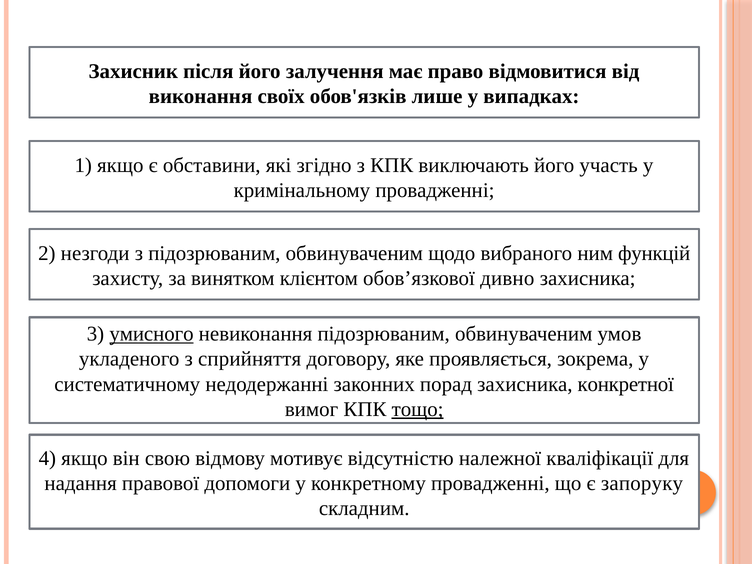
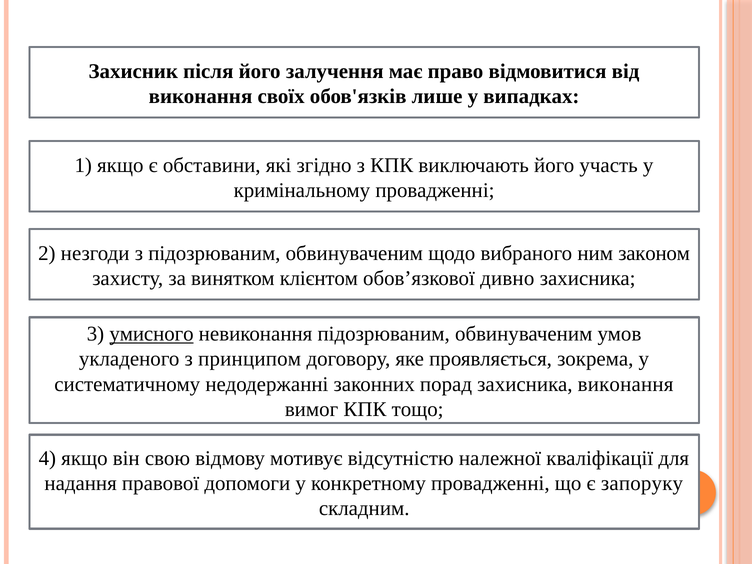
функцій: функцій -> законом
сприйняття: сприйняття -> принципом
захисника конкретної: конкретної -> виконання
тощо underline: present -> none
